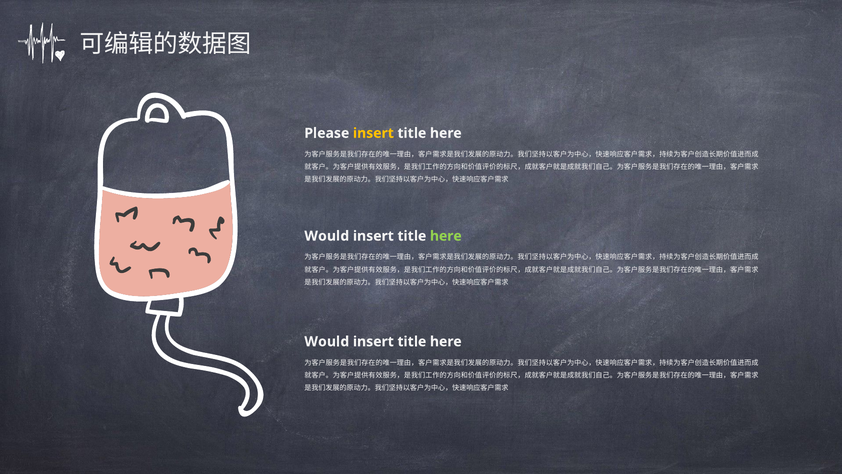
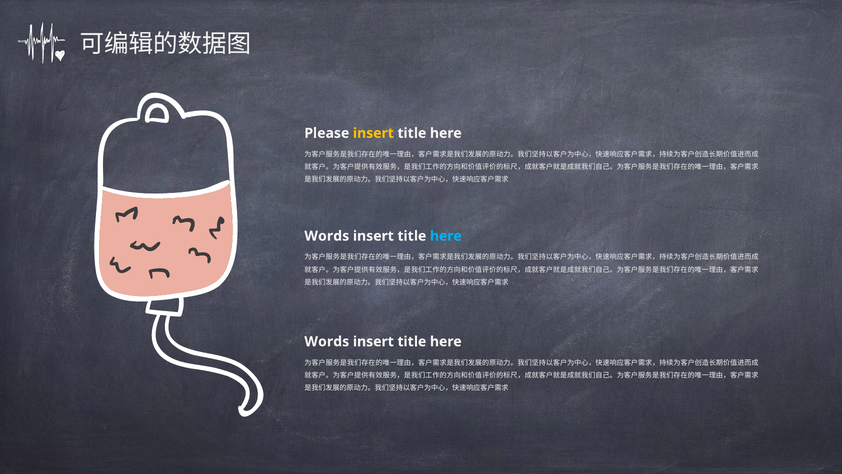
Would at (327, 236): Would -> Words
here at (446, 236) colour: light green -> light blue
Would at (327, 341): Would -> Words
